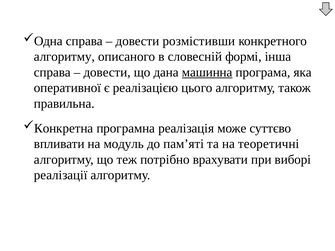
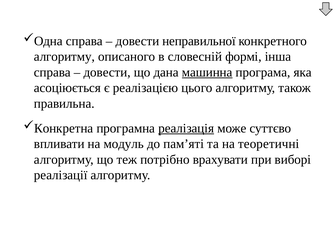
розмістивши: розмістивши -> неправильної
оперативної: оперативної -> асоціюється
реалізація underline: none -> present
